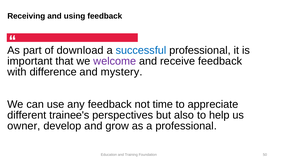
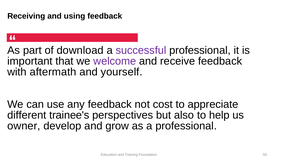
successful colour: blue -> purple
difference: difference -> aftermath
mystery: mystery -> yourself
time: time -> cost
